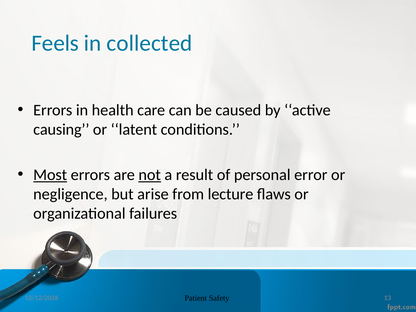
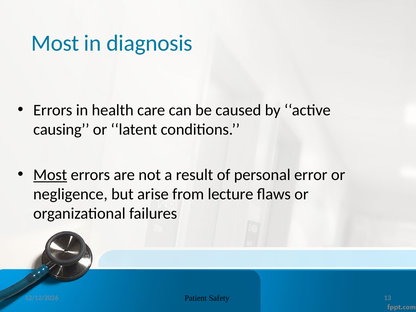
Feels at (55, 43): Feels -> Most
collected: collected -> diagnosis
not underline: present -> none
